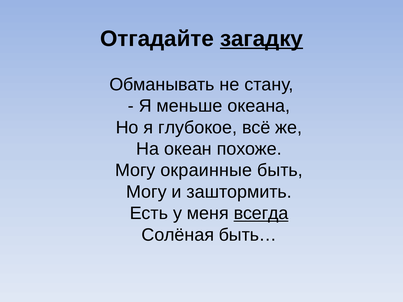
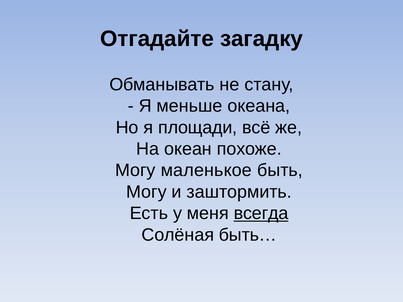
загадку underline: present -> none
глубокое: глубокое -> площади
окраинные: окраинные -> маленькое
